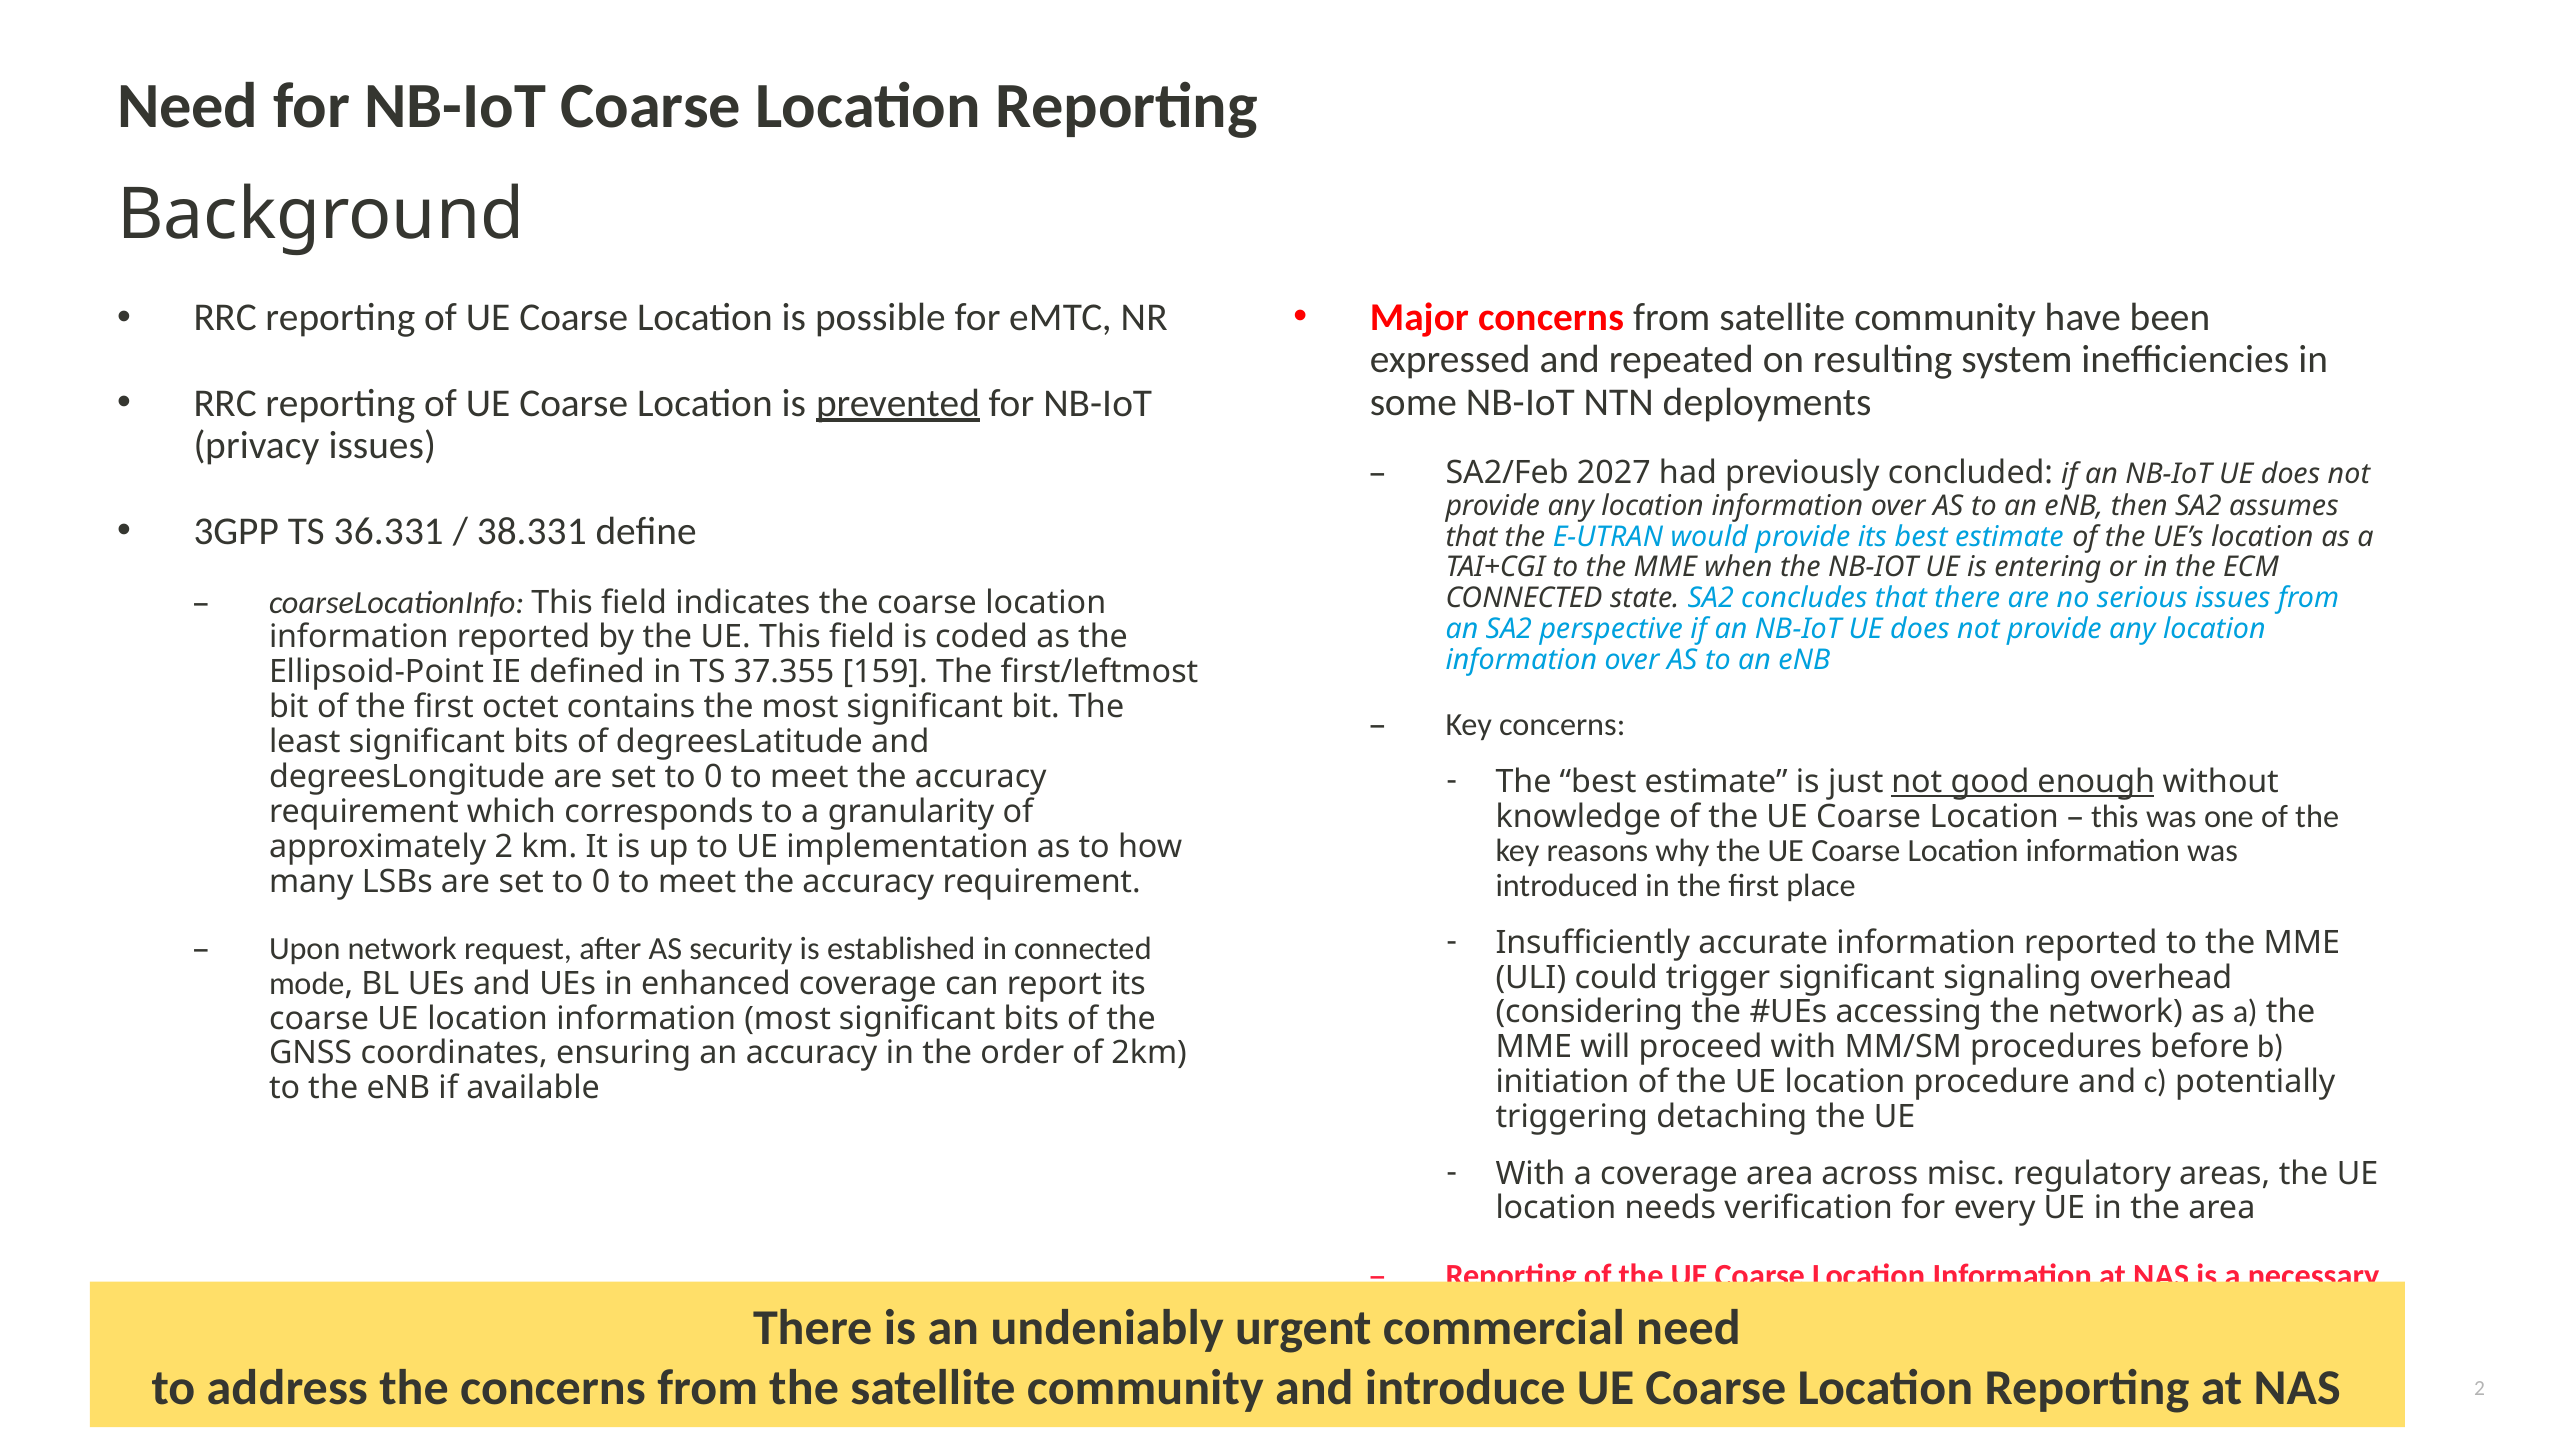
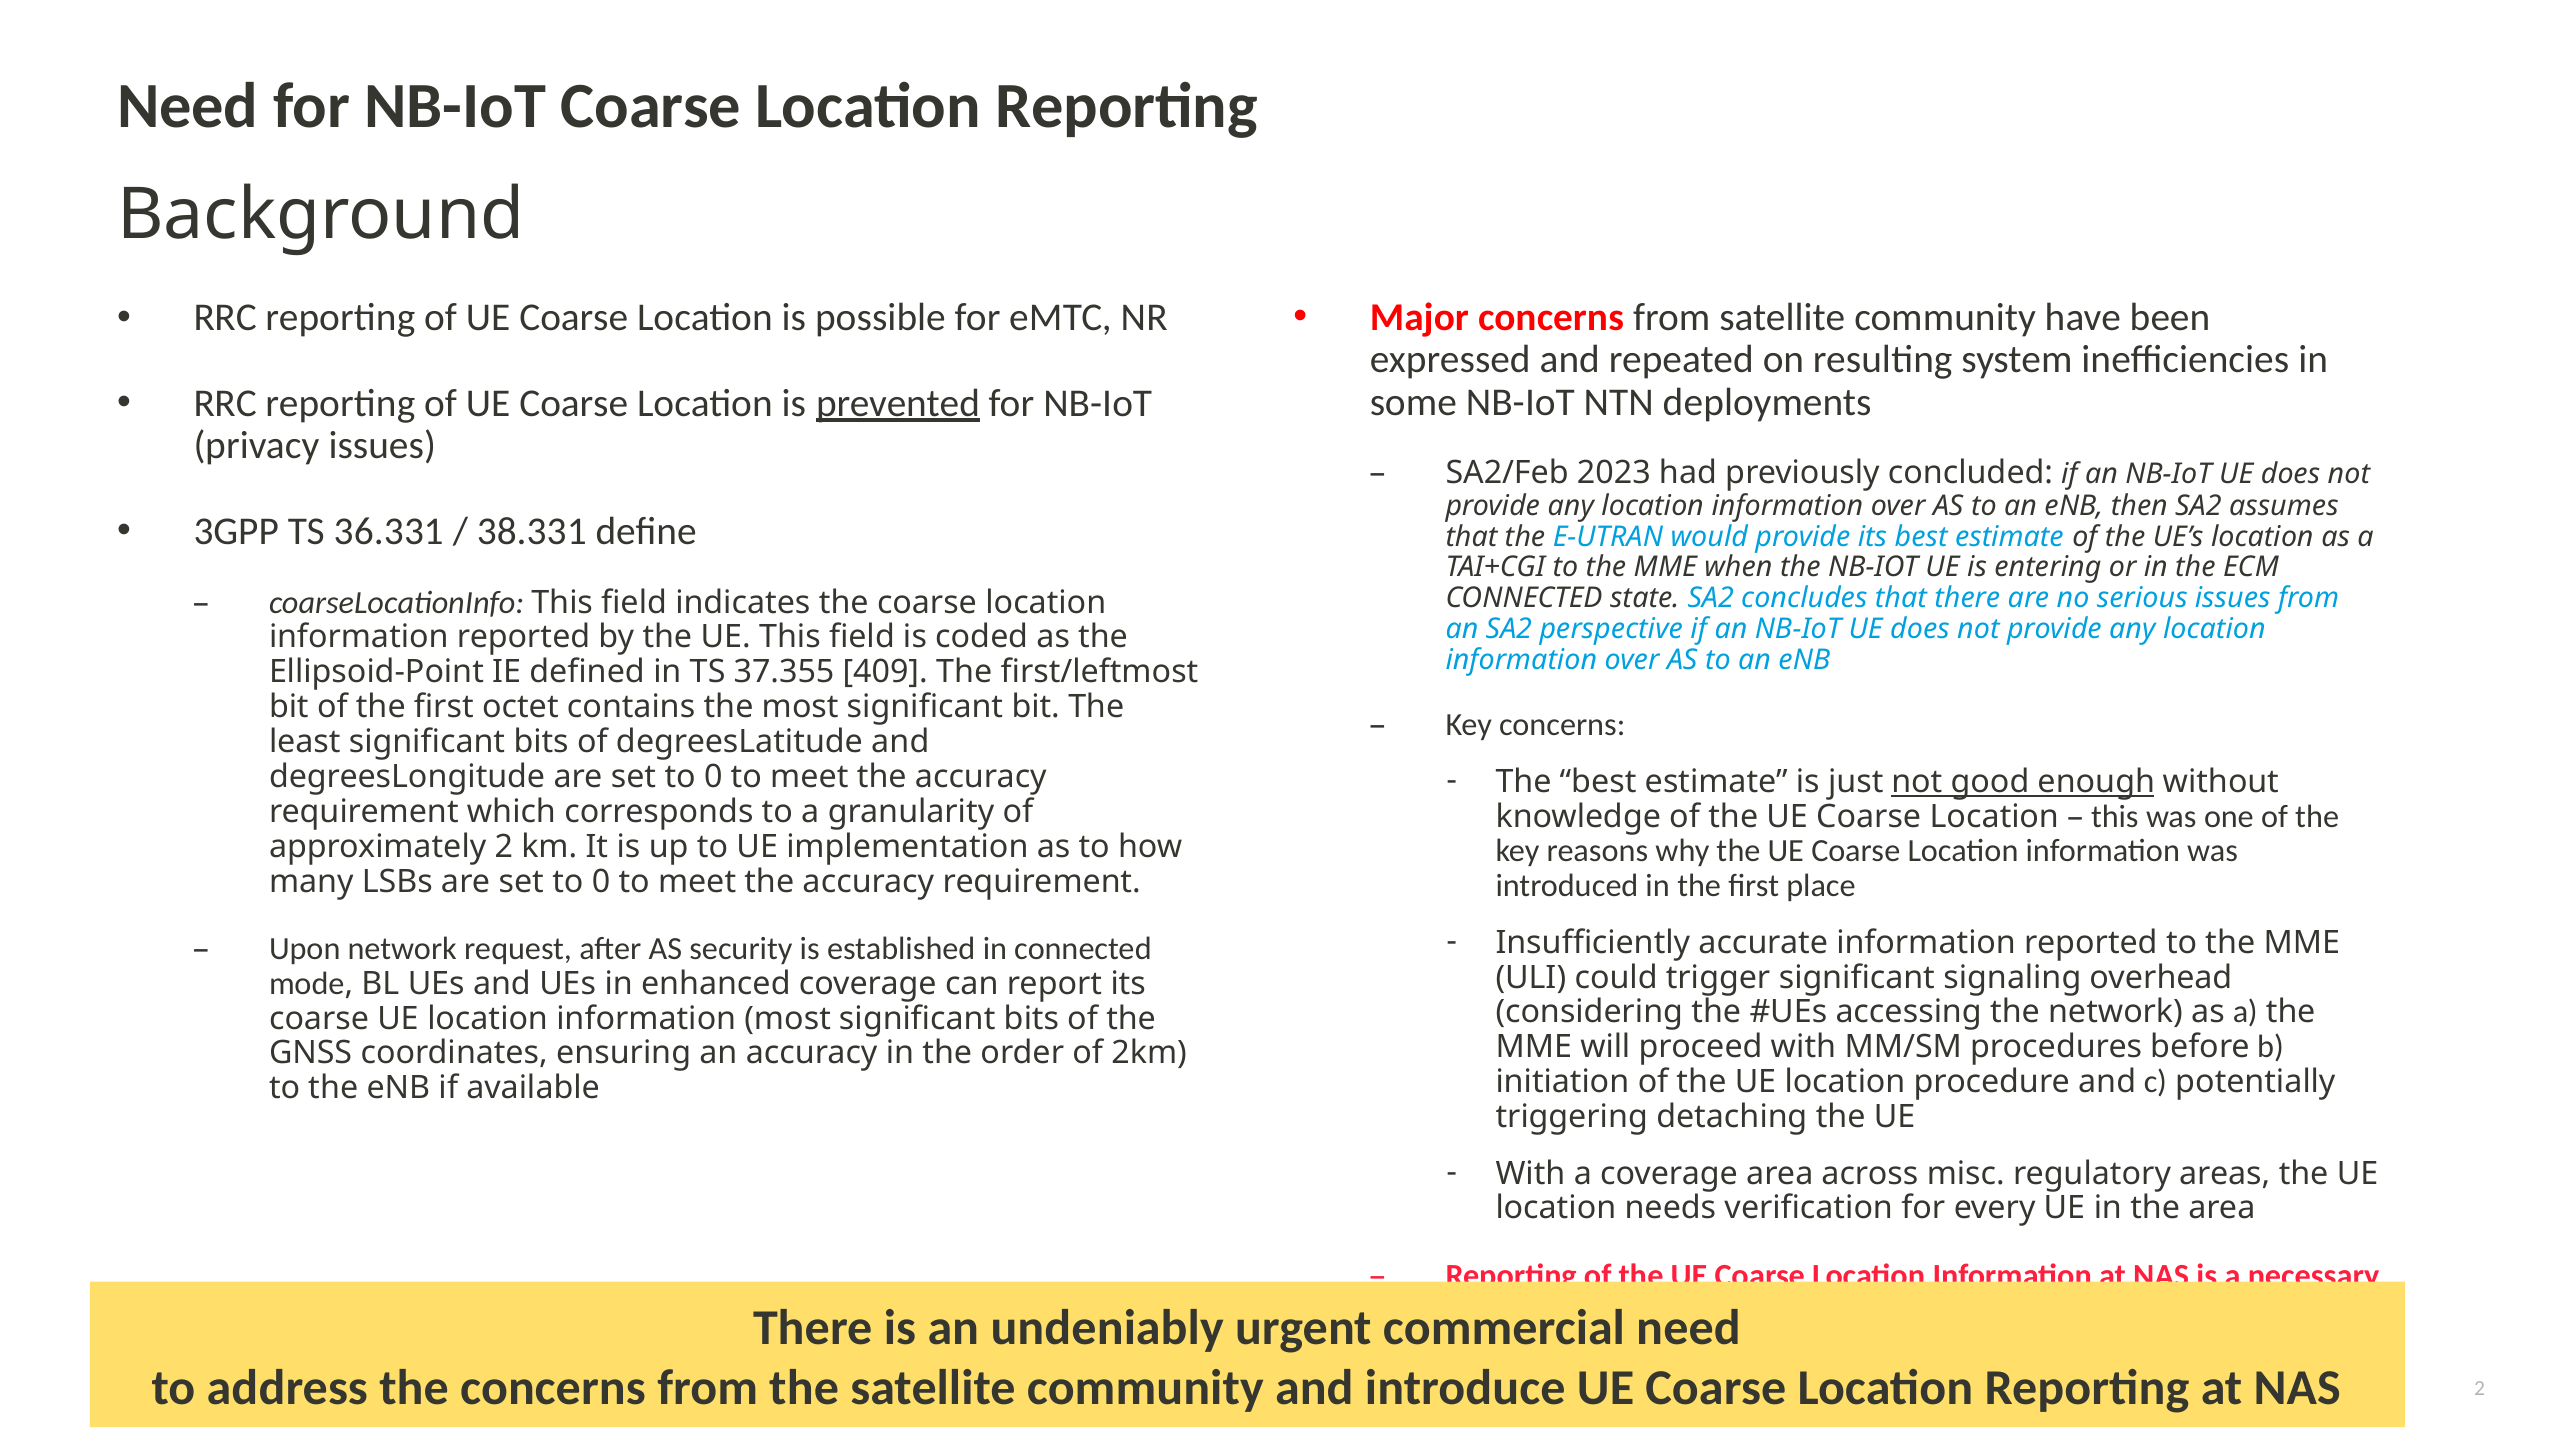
2027: 2027 -> 2023
159: 159 -> 409
